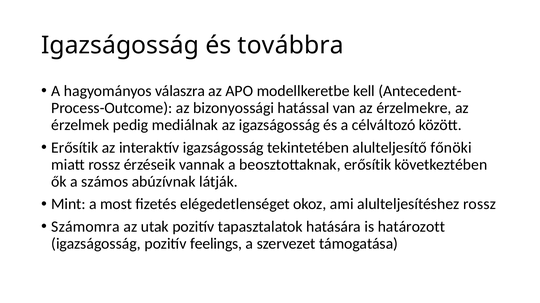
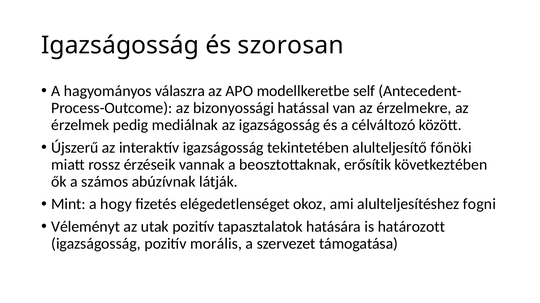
továbbra: továbbra -> szorosan
kell: kell -> self
Erősítik at (75, 148): Erősítik -> Újszerű
most: most -> hogy
alulteljesítéshez rossz: rossz -> fogni
Számomra: Számomra -> Véleményt
feelings: feelings -> morális
